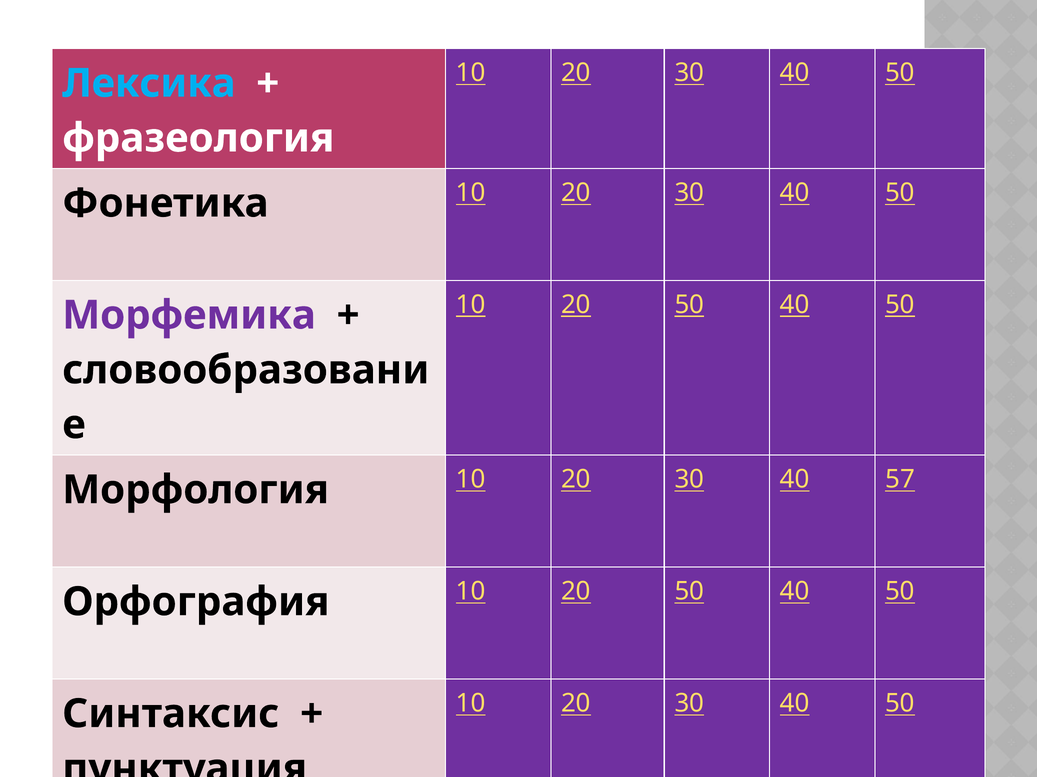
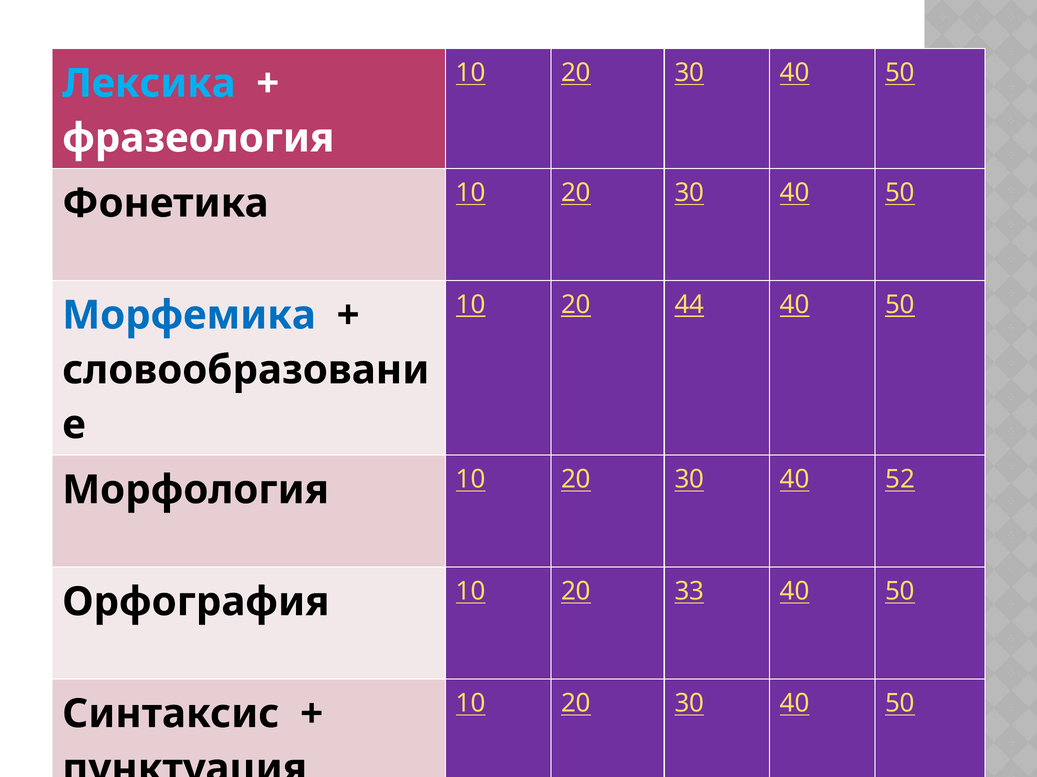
50 at (689, 305): 50 -> 44
Морфемика colour: purple -> blue
57: 57 -> 52
Орфография 10 20 50: 50 -> 33
